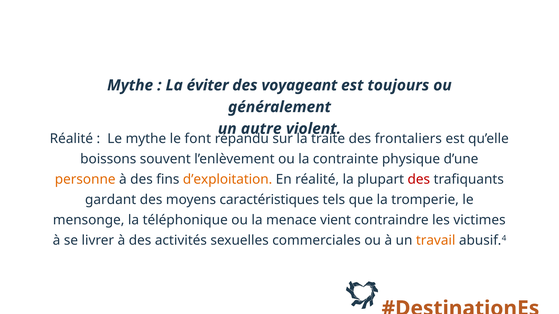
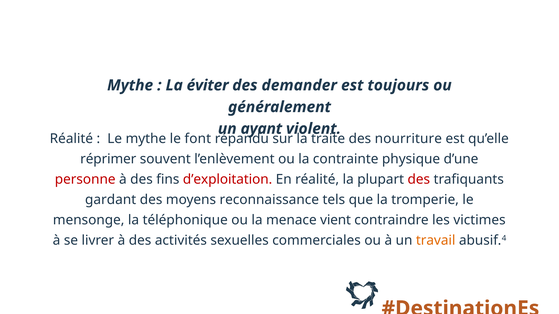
voyageant: voyageant -> demander
autre: autre -> ayant
frontaliers: frontaliers -> nourriture
boissons: boissons -> réprimer
personne colour: orange -> red
d’exploitation colour: orange -> red
caractéristiques: caractéristiques -> reconnaissance
